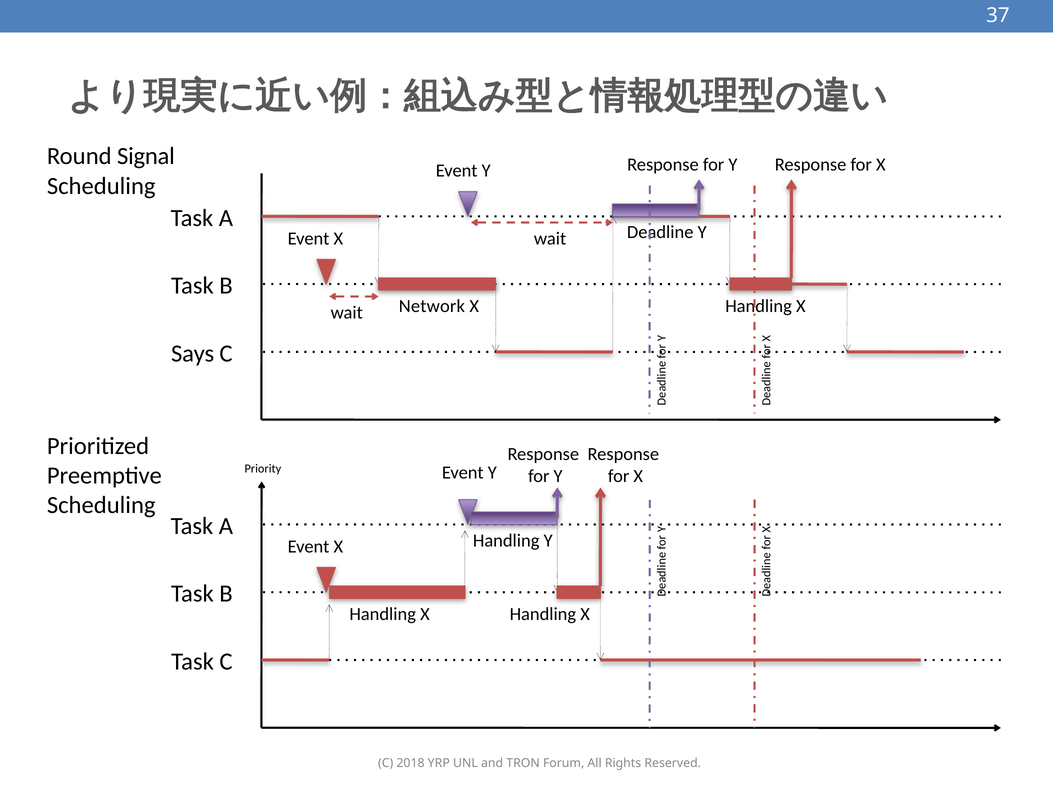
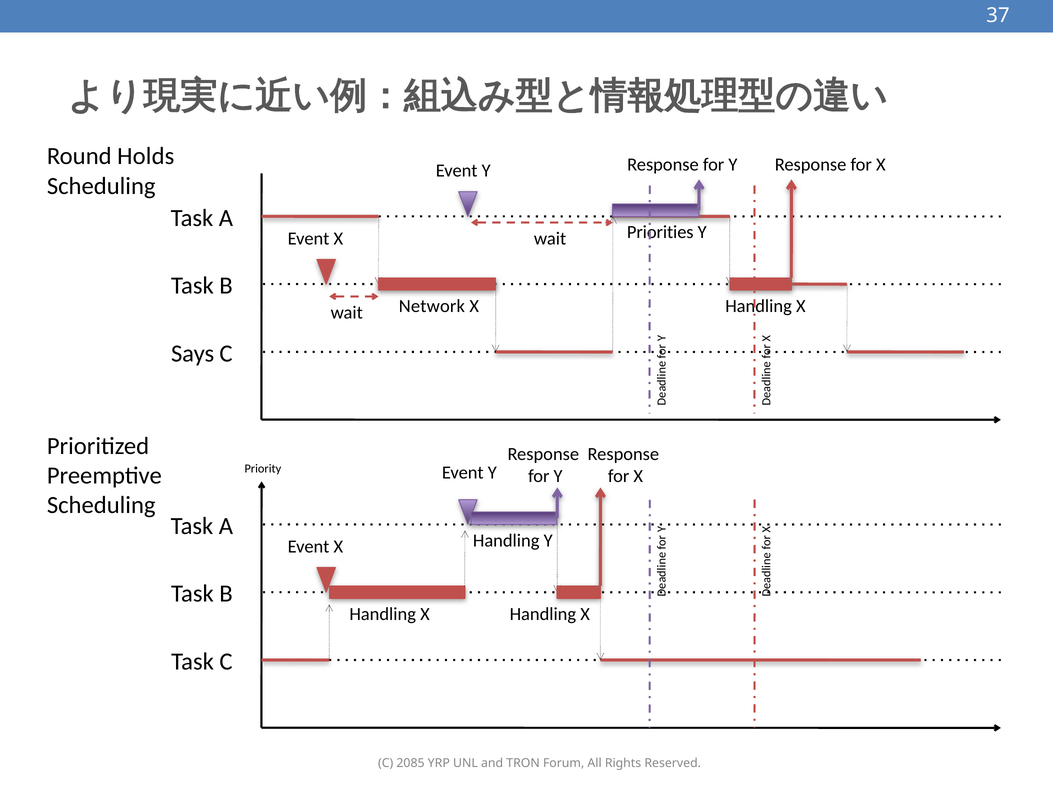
Signal: Signal -> Holds
Deadline: Deadline -> Priorities
2018: 2018 -> 2085
